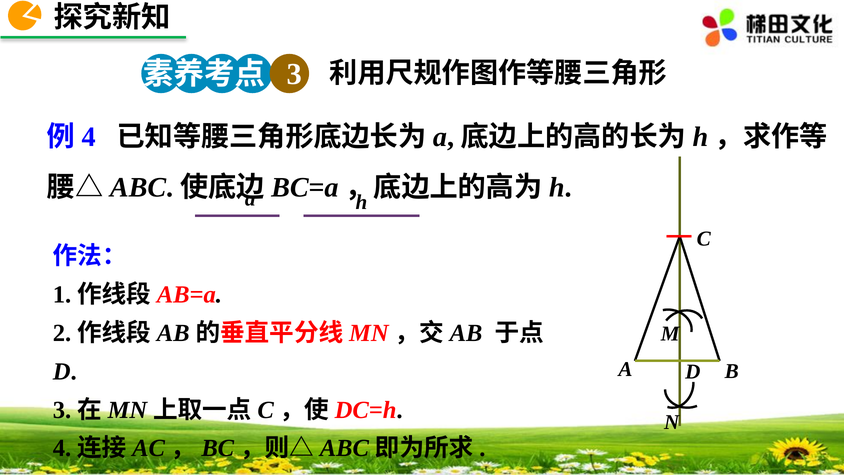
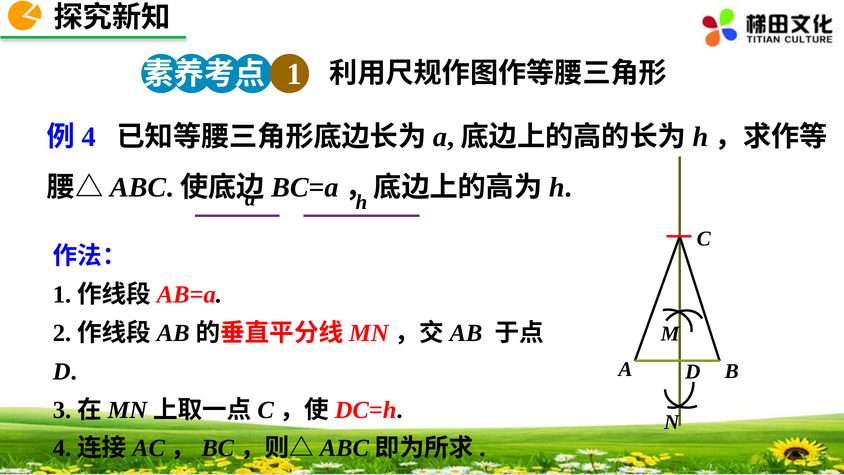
3: 3 -> 1
